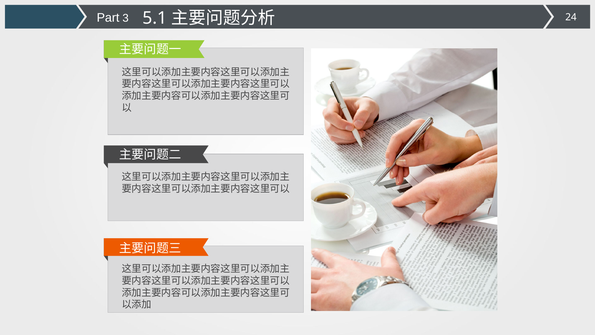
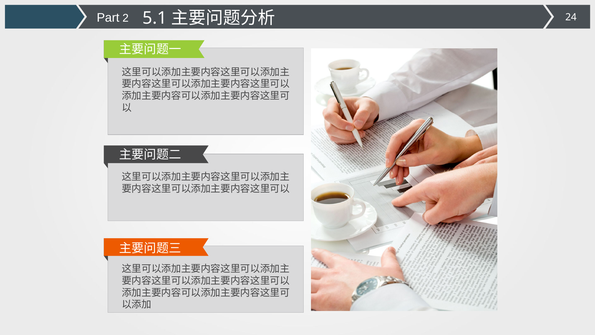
3: 3 -> 2
